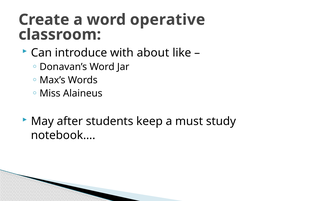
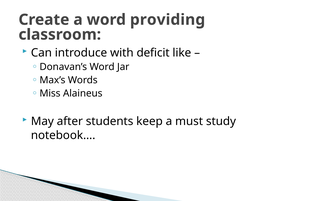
operative: operative -> providing
about: about -> deficit
